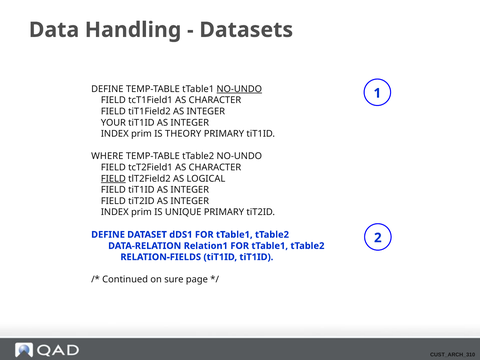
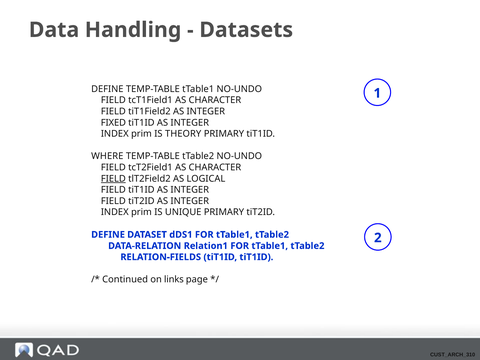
NO-UNDO at (239, 89) underline: present -> none
YOUR: YOUR -> FIXED
sure: sure -> links
